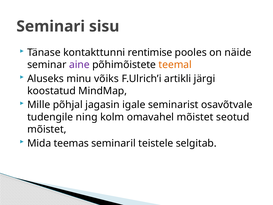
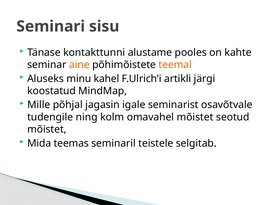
rentimise: rentimise -> alustame
näide: näide -> kahte
aine colour: purple -> orange
võiks: võiks -> kahel
